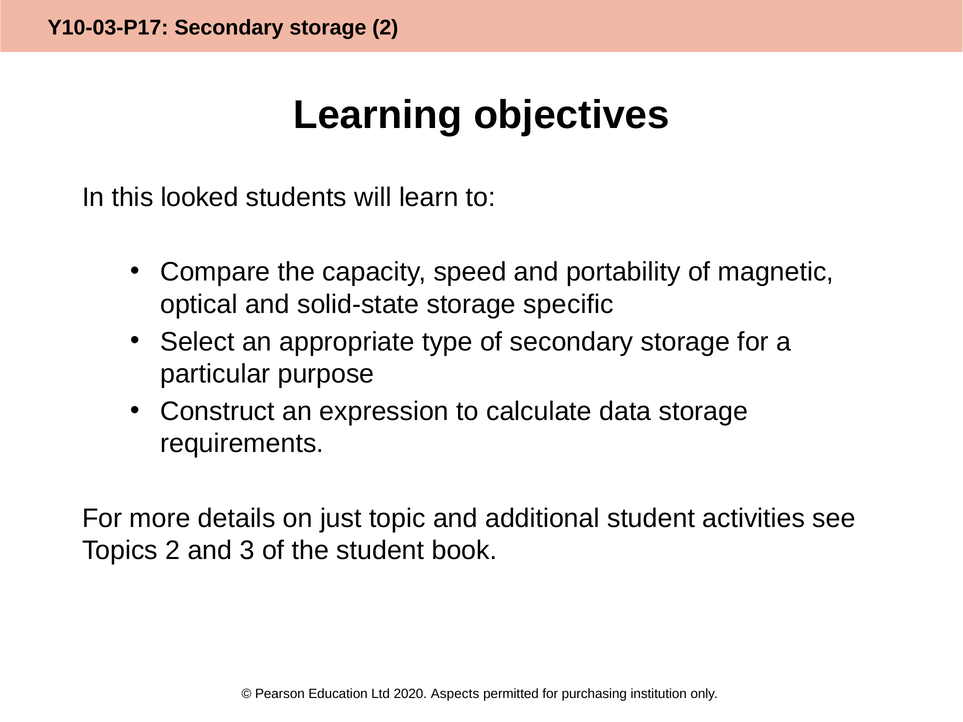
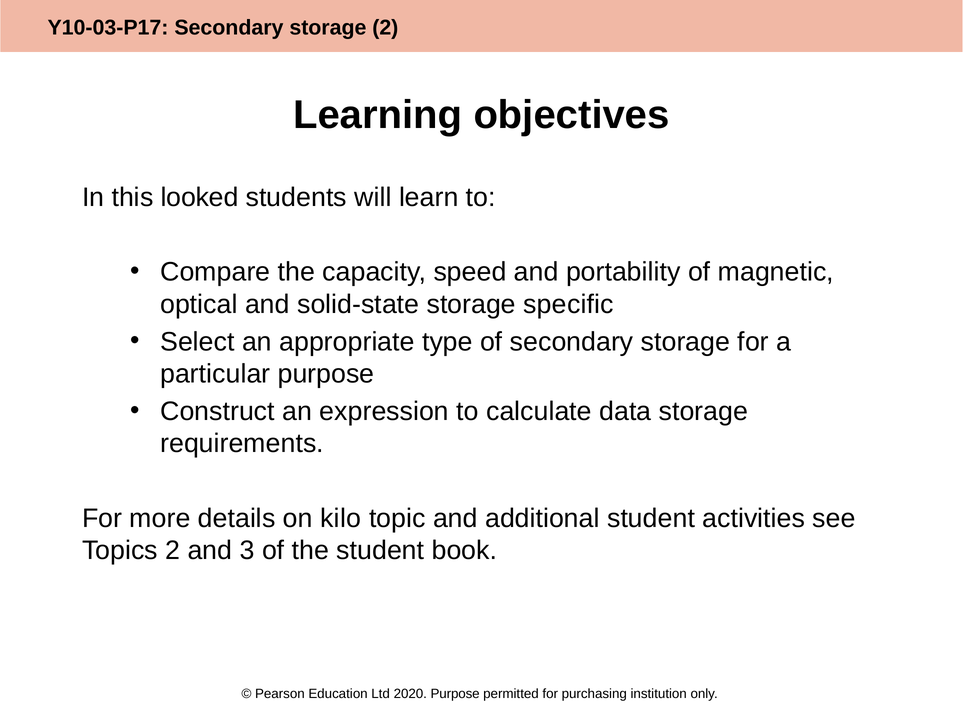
just: just -> kilo
2020 Aspects: Aspects -> Purpose
